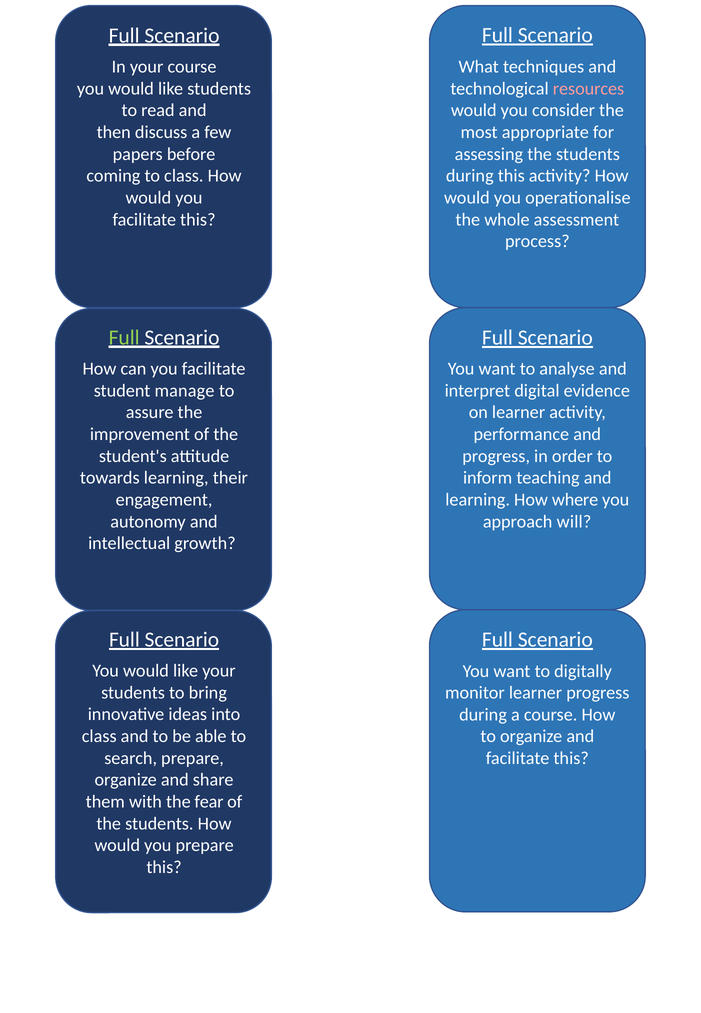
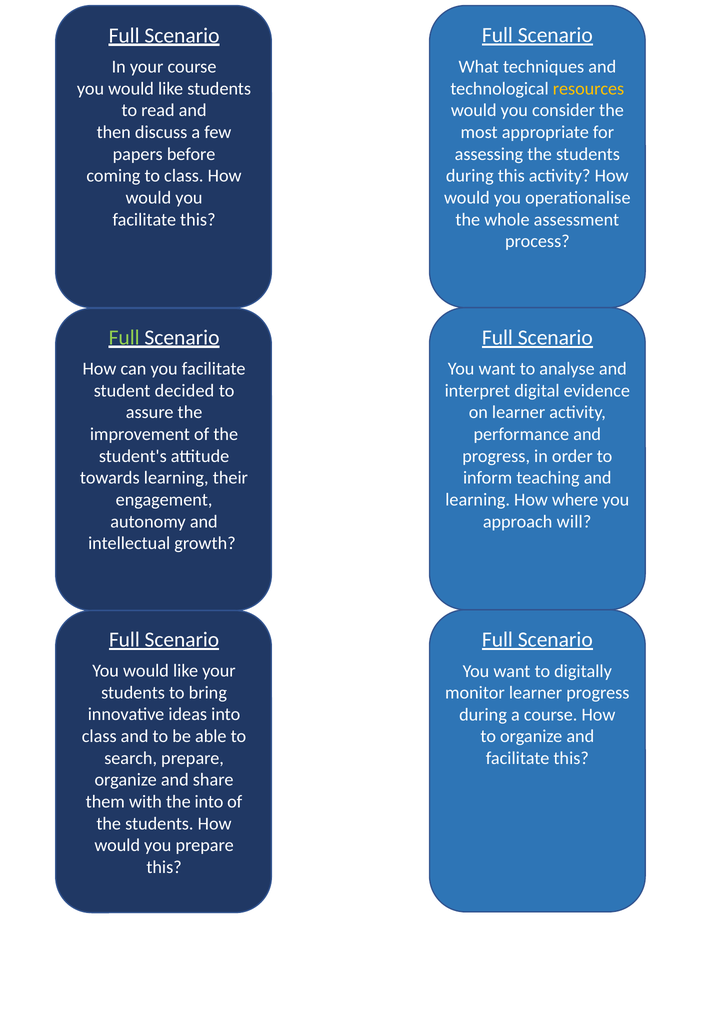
resources colour: pink -> yellow
manage: manage -> decided
the fear: fear -> into
